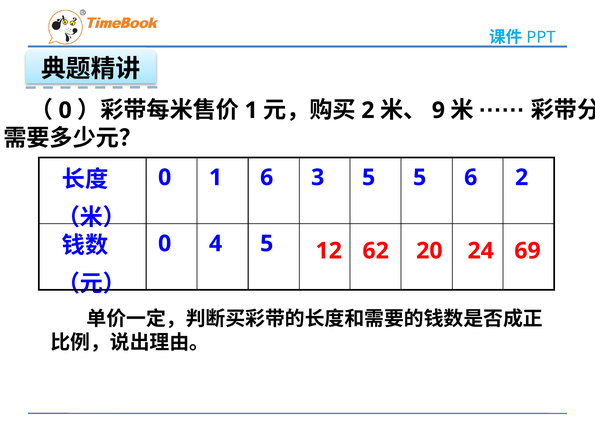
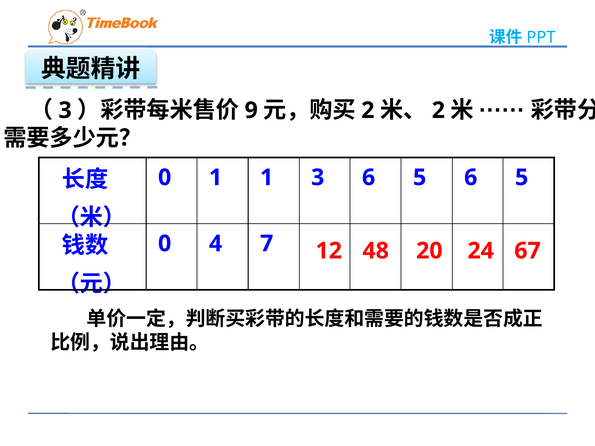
0 at (65, 110): 0 -> 3
1 at (251, 110): 1 -> 9
9 at (438, 110): 9 -> 2
1 6: 6 -> 1
3 5: 5 -> 6
5 6 2: 2 -> 5
4 5: 5 -> 7
62: 62 -> 48
69: 69 -> 67
